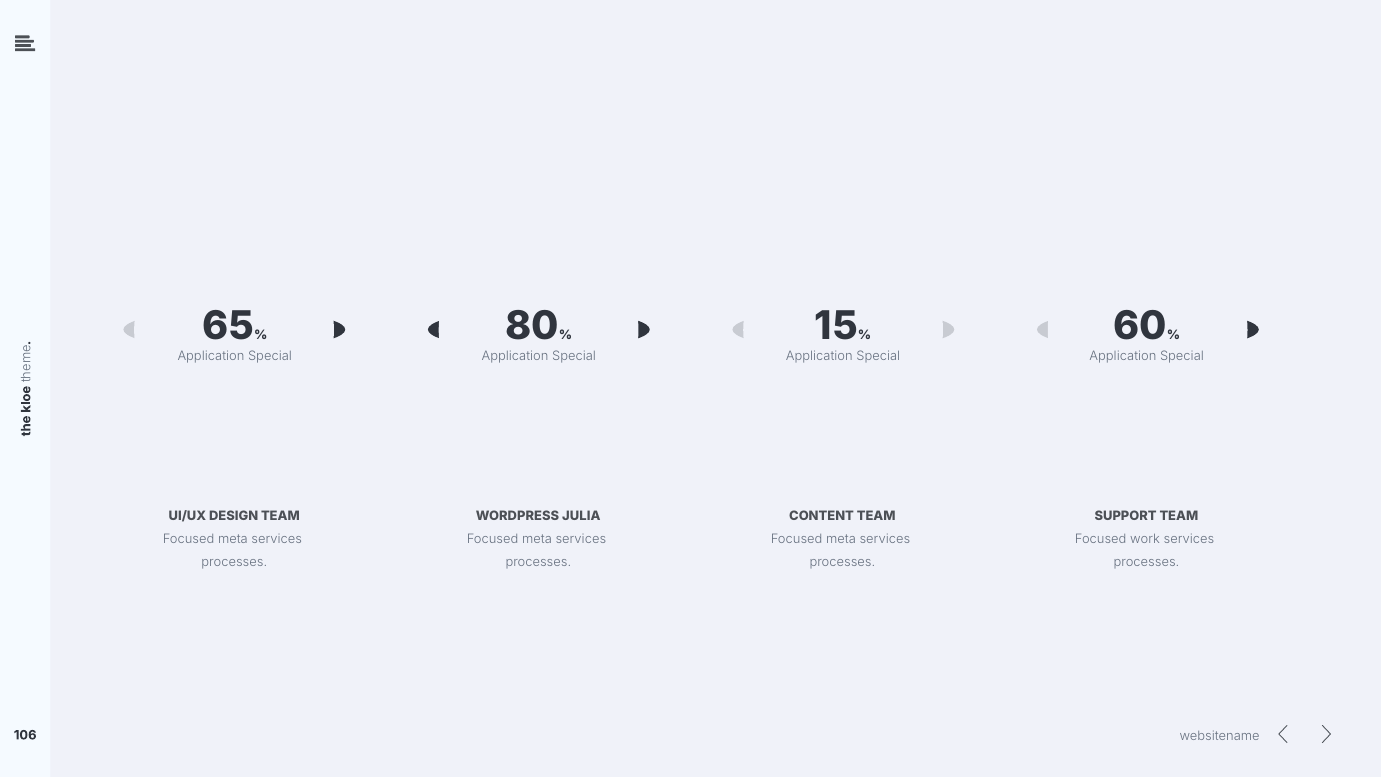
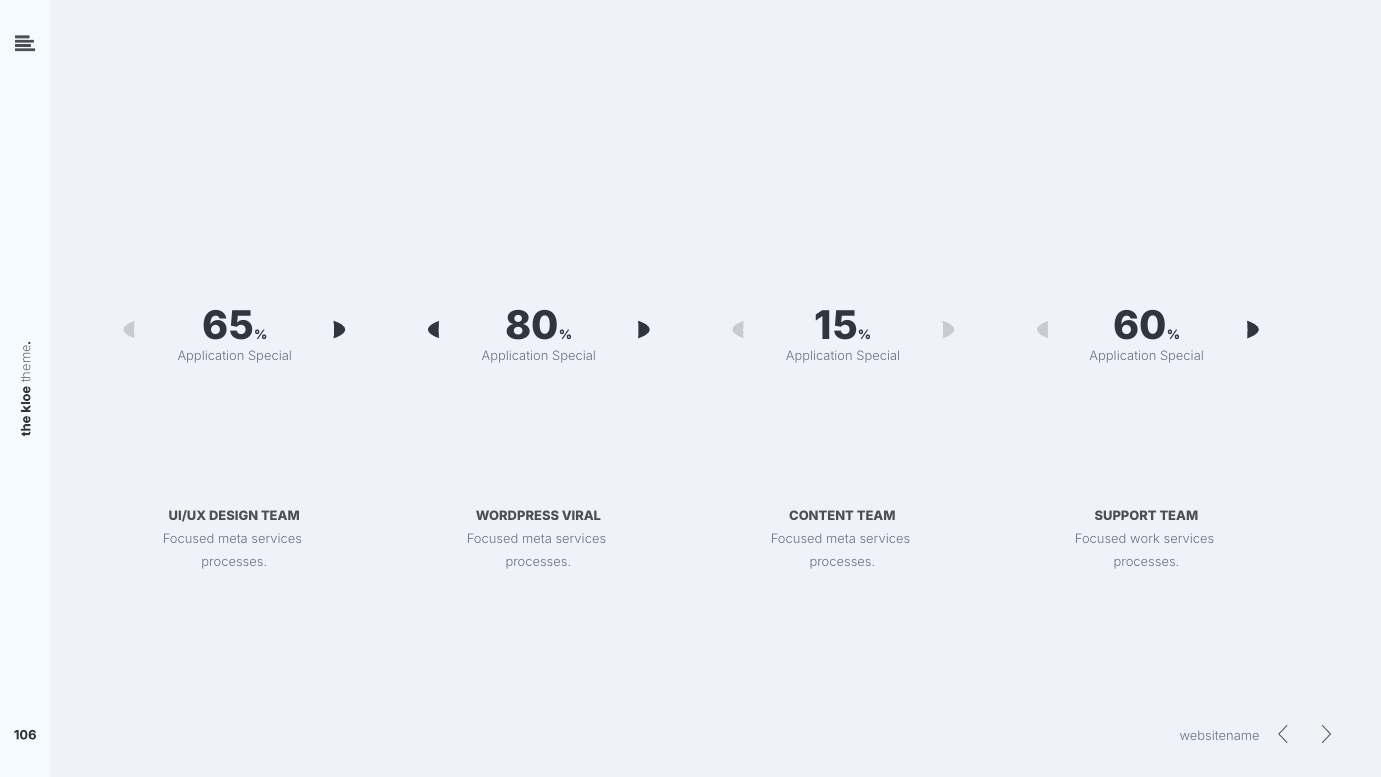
JULIA: JULIA -> VIRAL
